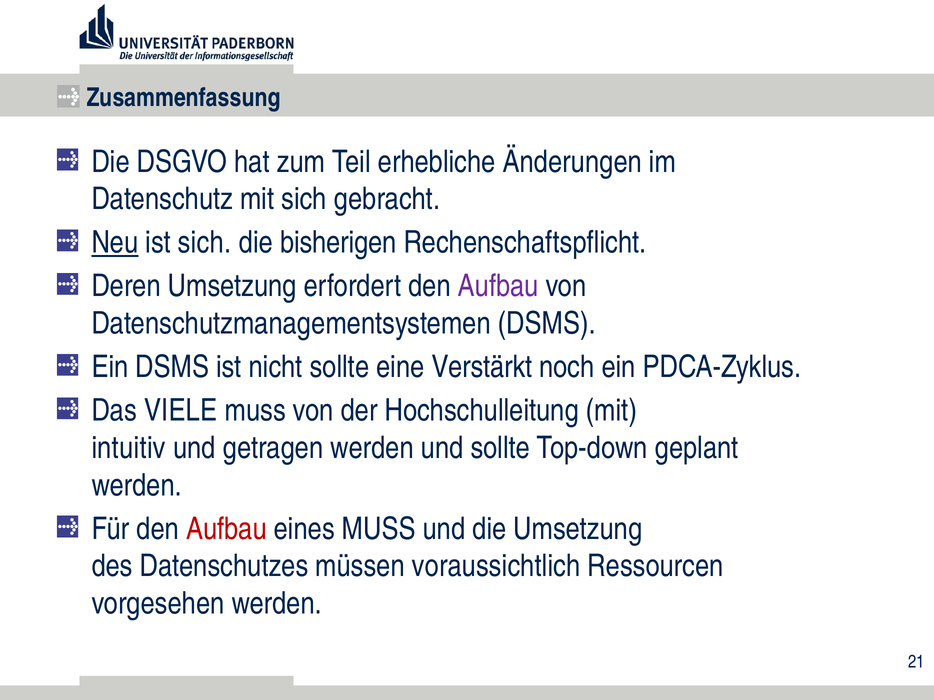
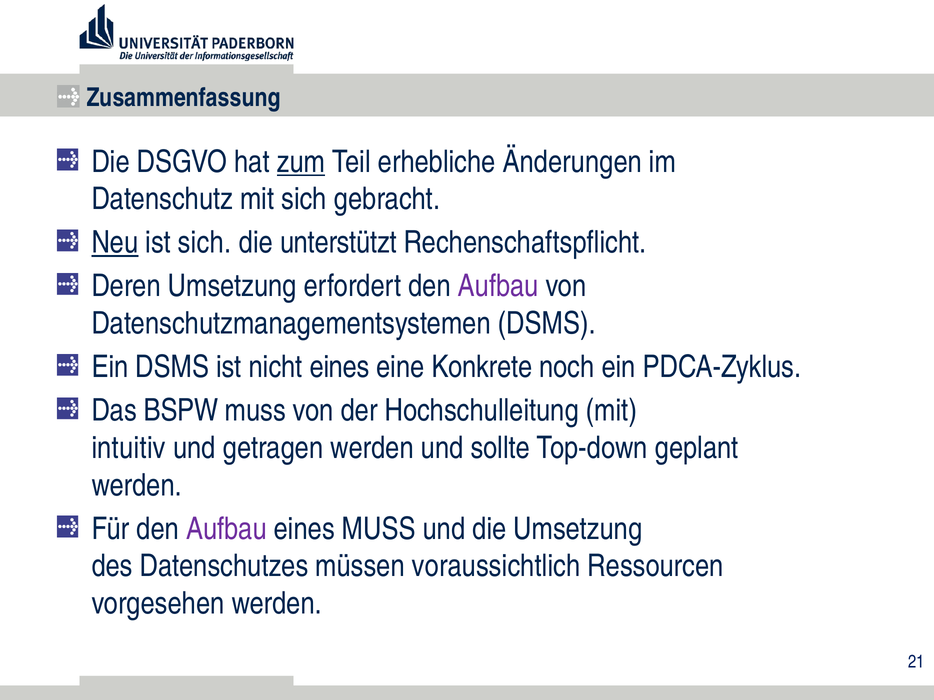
zum underline: none -> present
bisherigen: bisherigen -> unterstützt
nicht sollte: sollte -> eines
Verstärkt: Verstärkt -> Konkrete
VIELE: VIELE -> BSPW
Aufbau at (226, 529) colour: red -> purple
